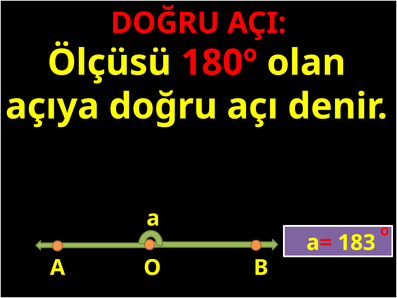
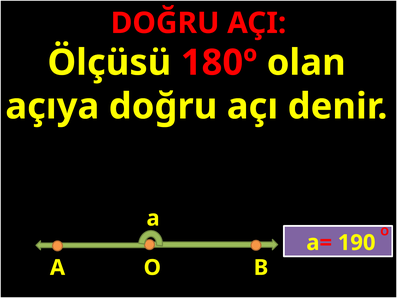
183: 183 -> 190
